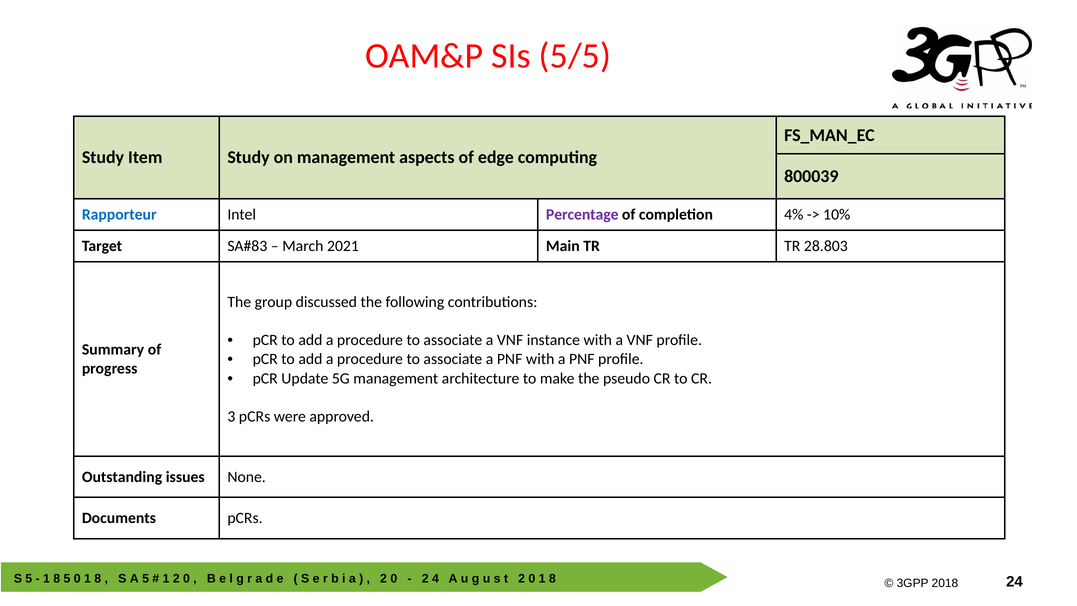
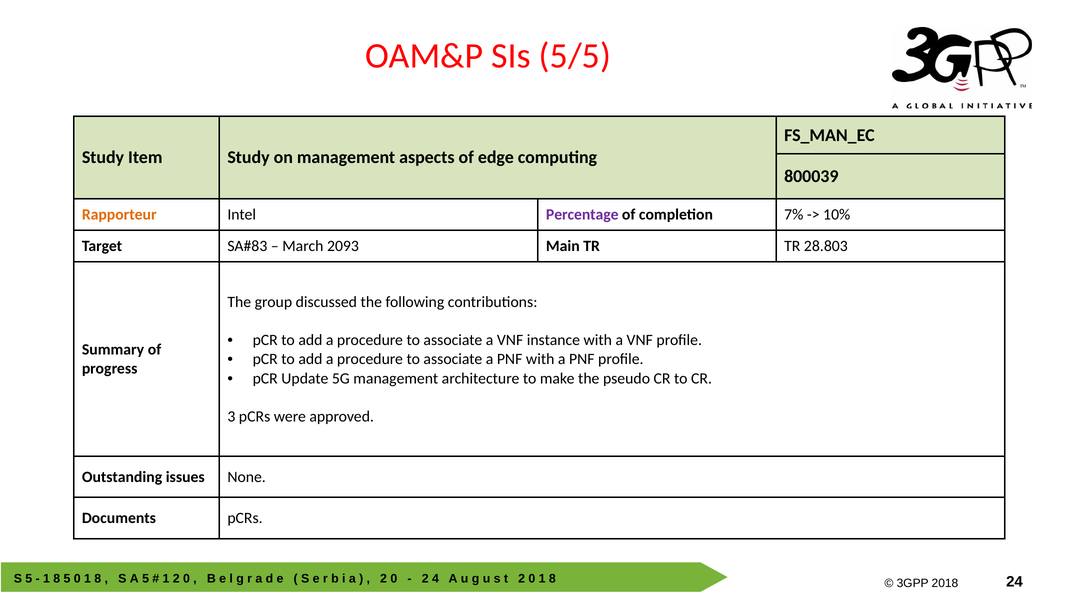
Rapporteur colour: blue -> orange
4%: 4% -> 7%
2021: 2021 -> 2093
